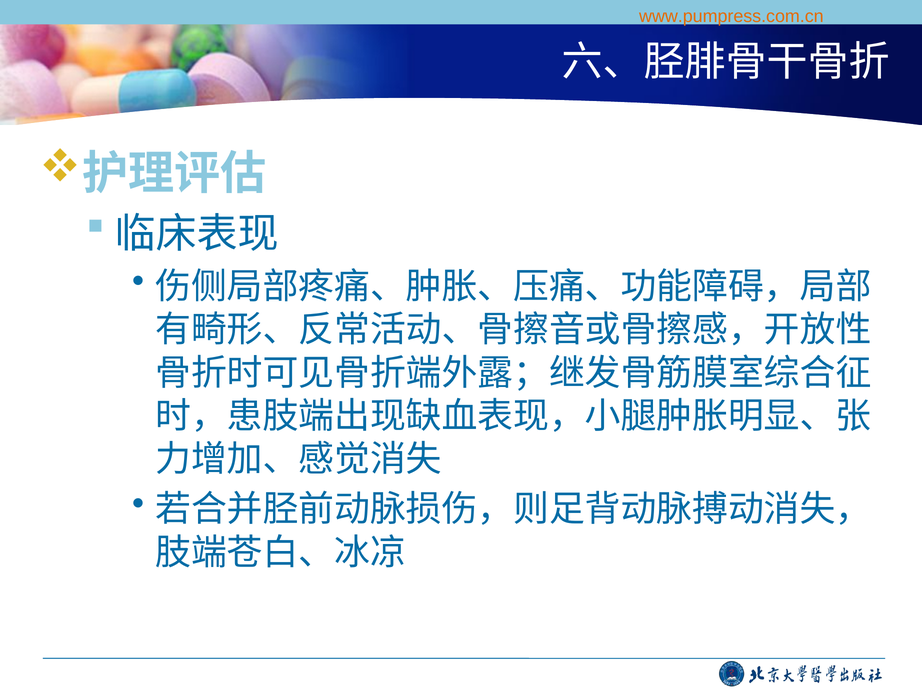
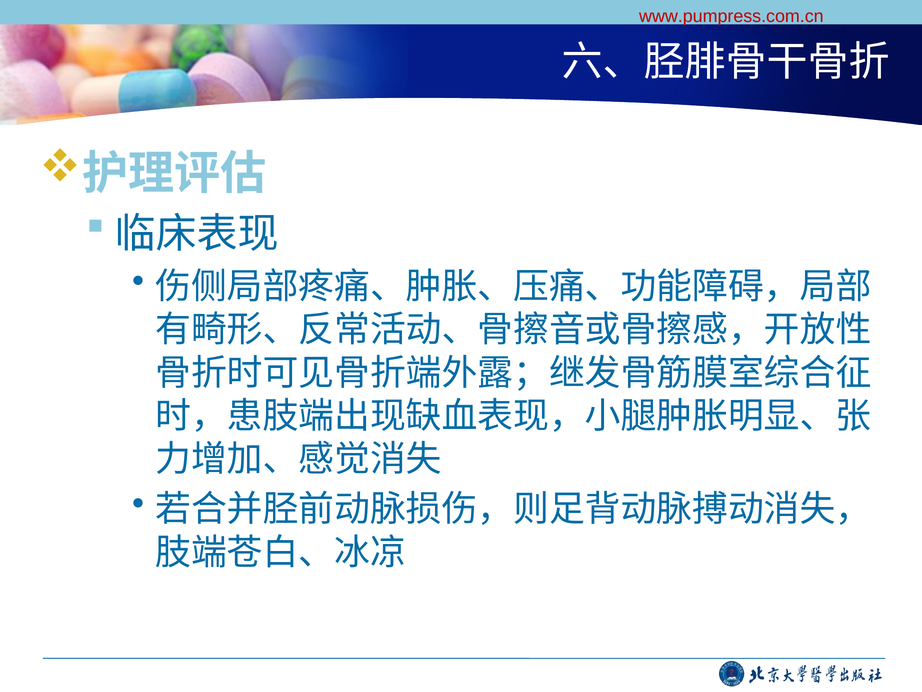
www.pumpress.com.cn colour: orange -> red
